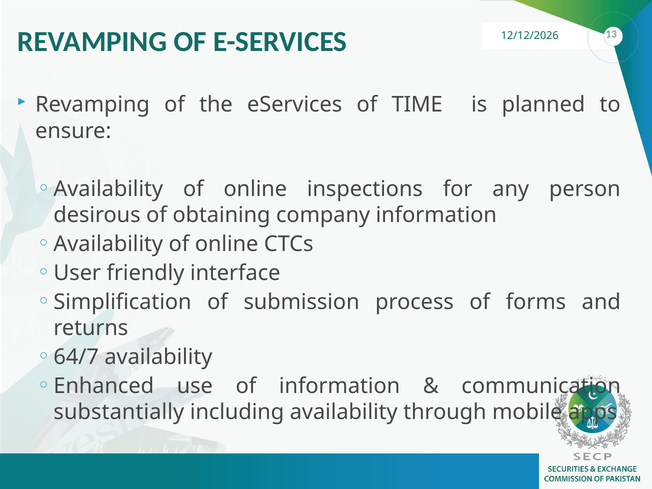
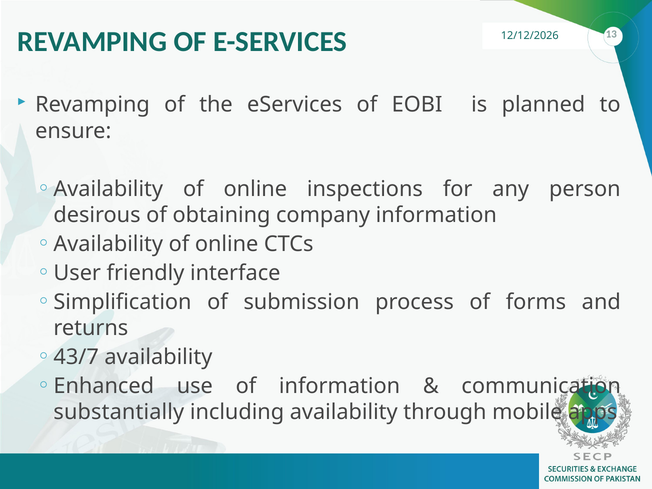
TIME: TIME -> EOBI
64/7: 64/7 -> 43/7
